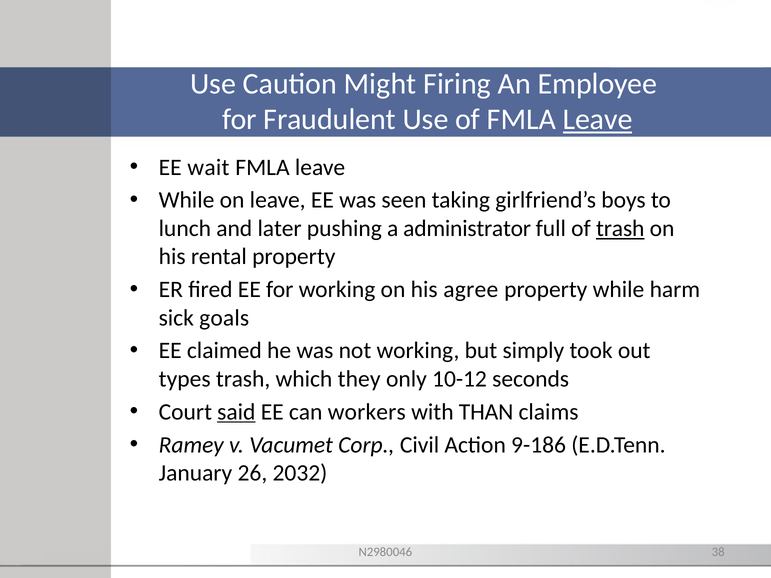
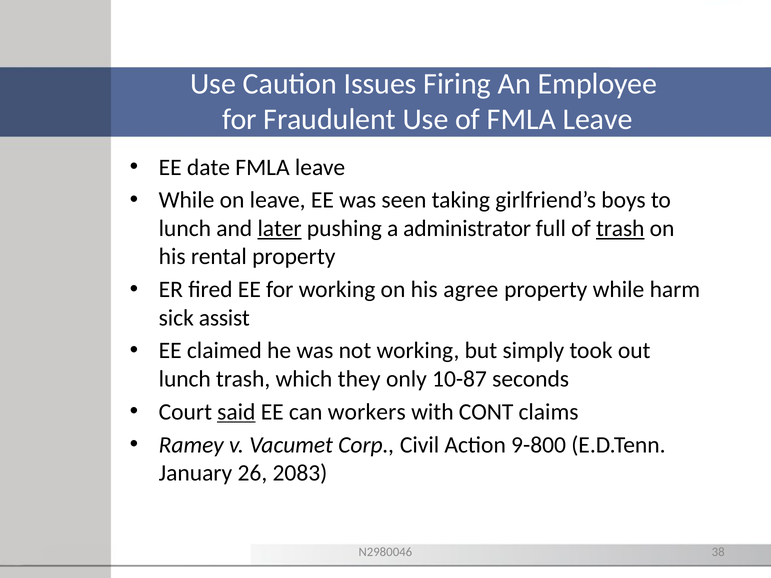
Might: Might -> Issues
Leave at (598, 120) underline: present -> none
wait: wait -> date
later underline: none -> present
goals: goals -> assist
types at (185, 379): types -> lunch
10-12: 10-12 -> 10-87
THAN: THAN -> CONT
9-186: 9-186 -> 9-800
2032: 2032 -> 2083
